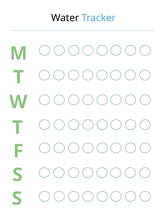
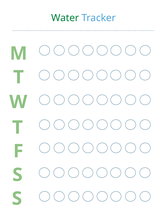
Water colour: black -> green
